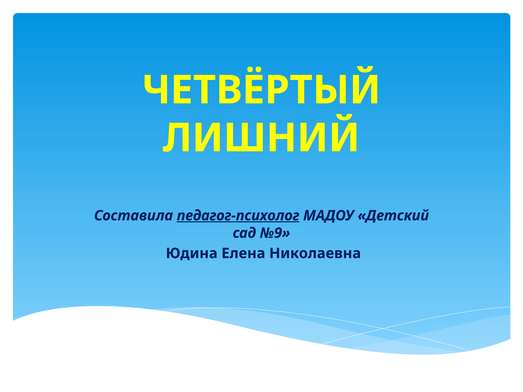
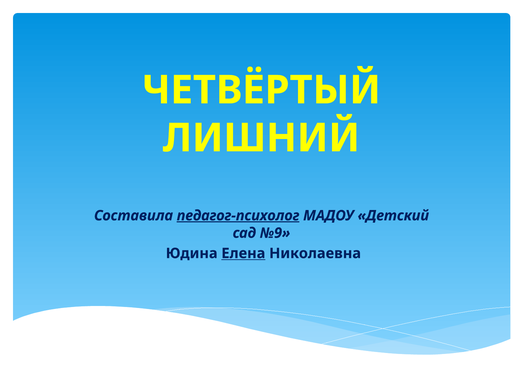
Елена underline: none -> present
